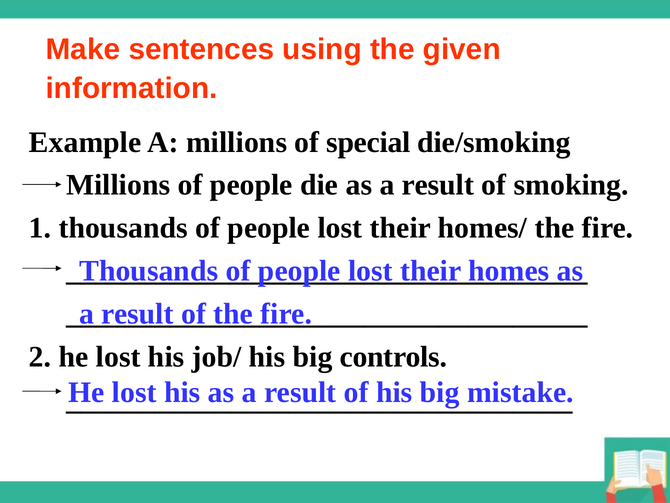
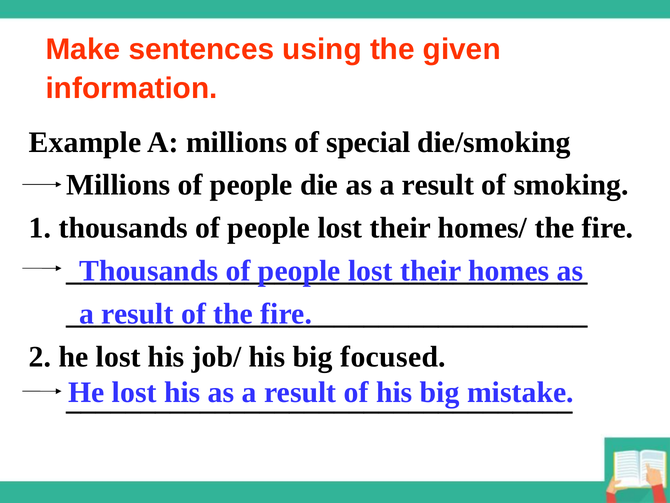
controls: controls -> focused
